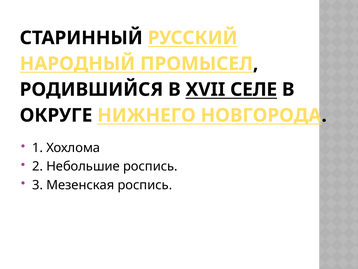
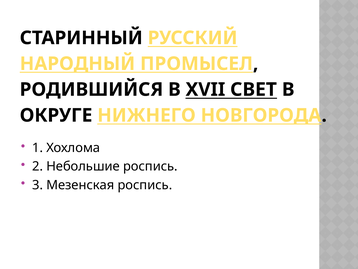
СЕЛЕ: СЕЛЕ -> СВЕТ
